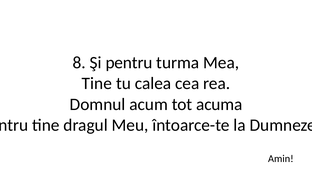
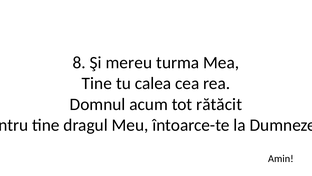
Şi pentru: pentru -> mereu
acuma: acuma -> rătăcit
